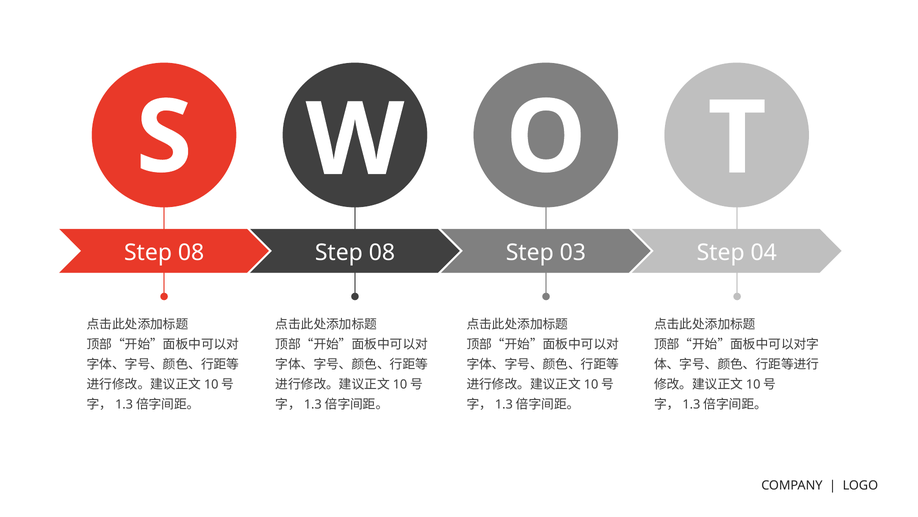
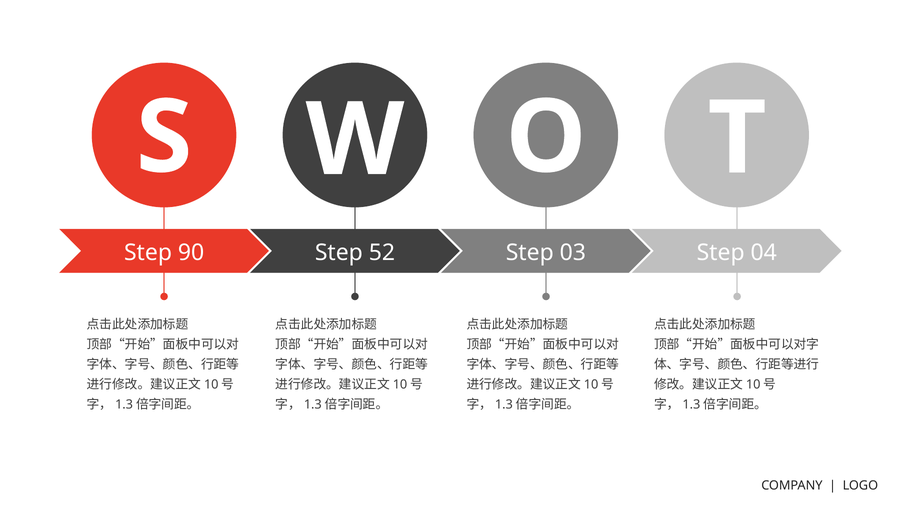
08 at (191, 252): 08 -> 90
08 at (382, 252): 08 -> 52
